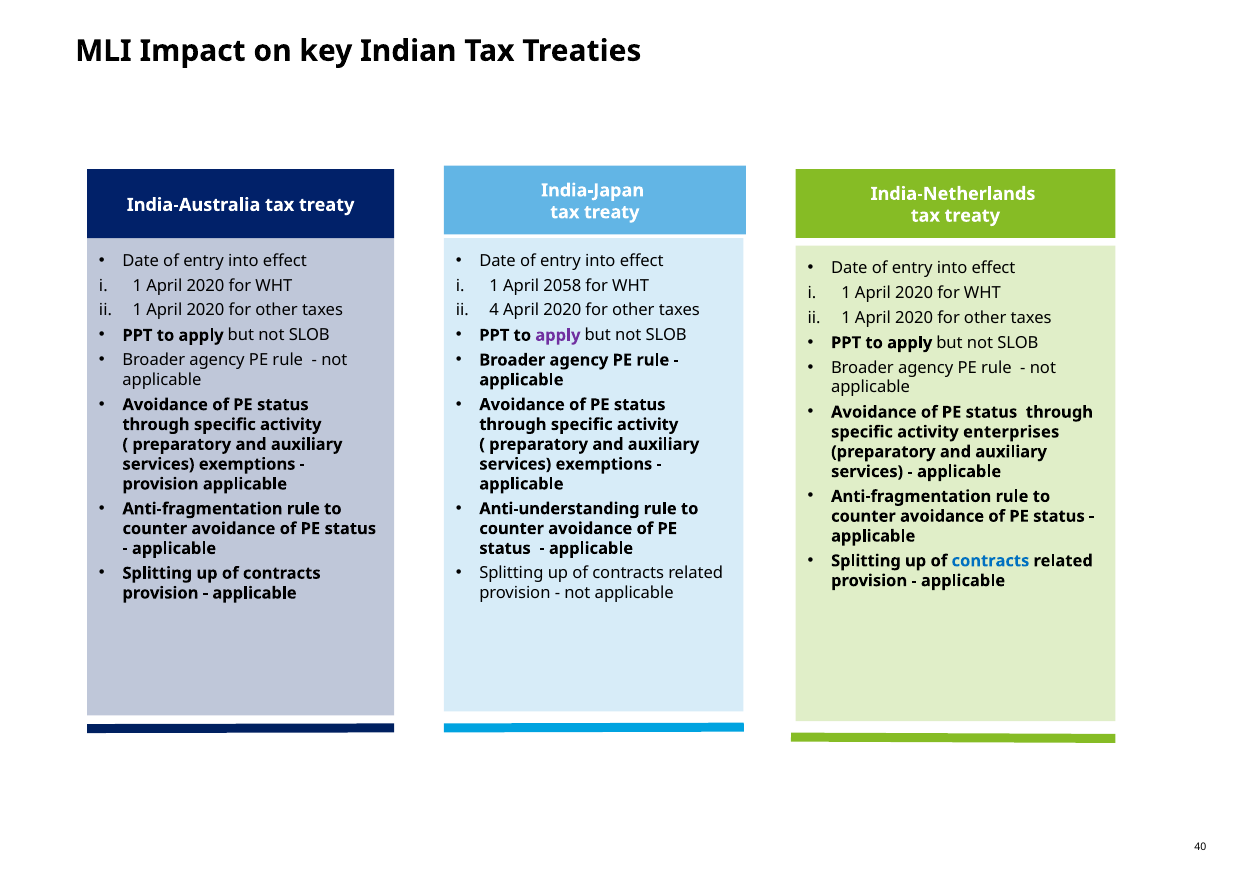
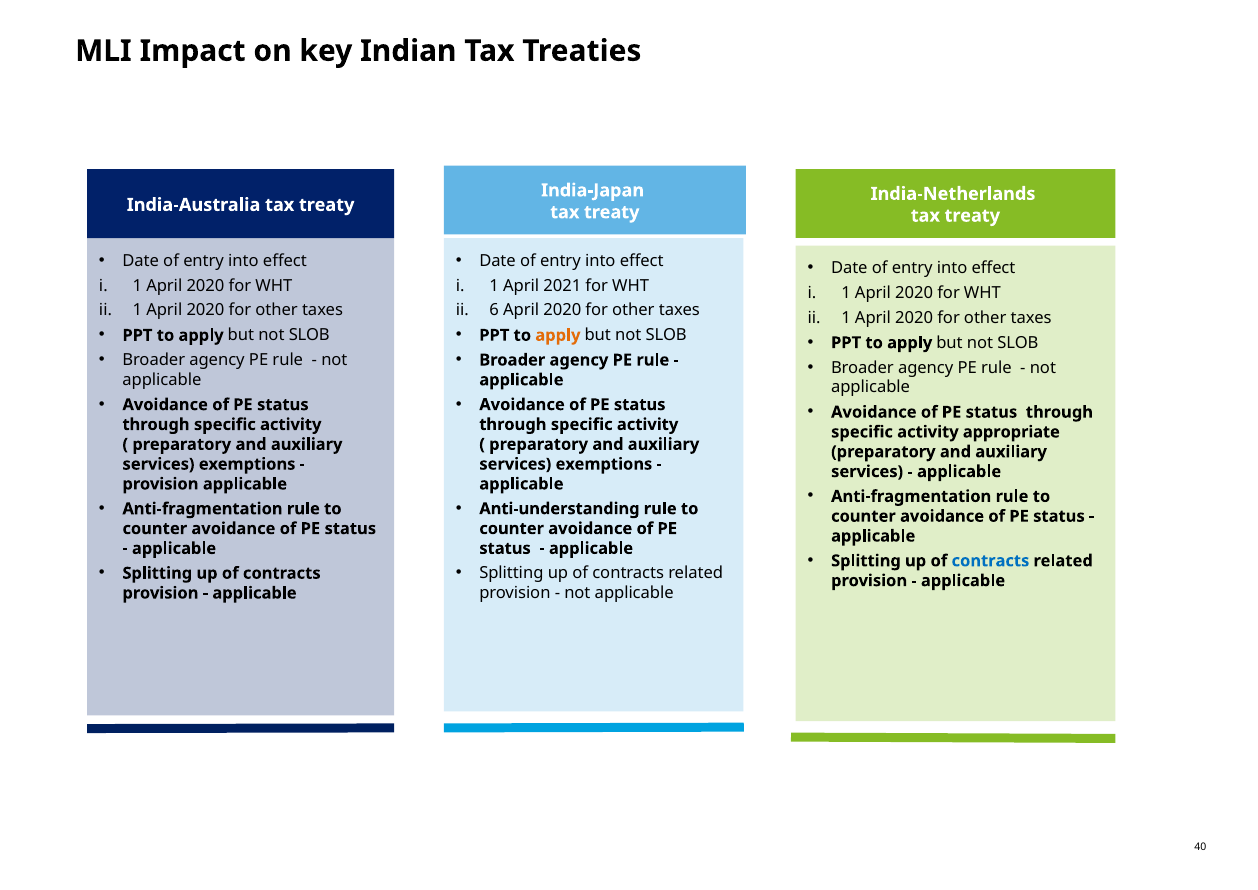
2058: 2058 -> 2021
4: 4 -> 6
apply at (558, 335) colour: purple -> orange
enterprises: enterprises -> appropriate
